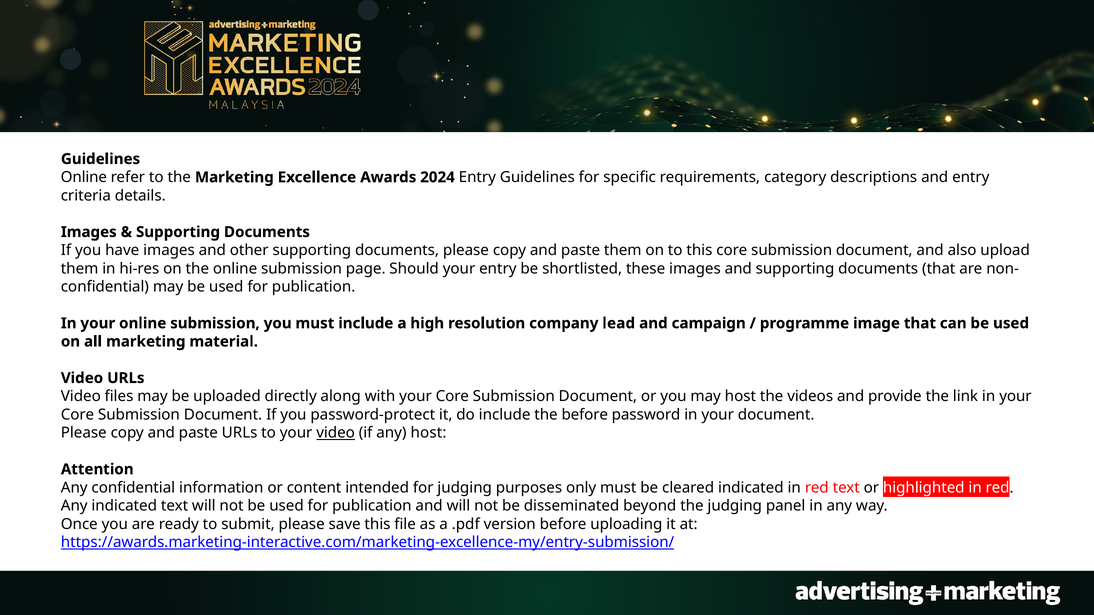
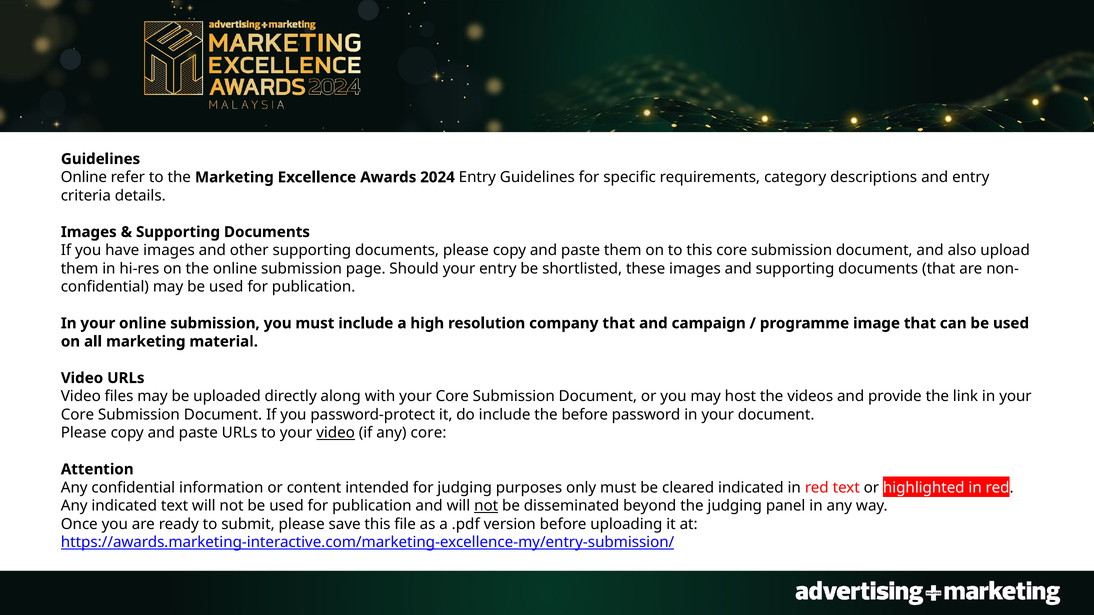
company lead: lead -> that
any host: host -> core
not at (486, 506) underline: none -> present
